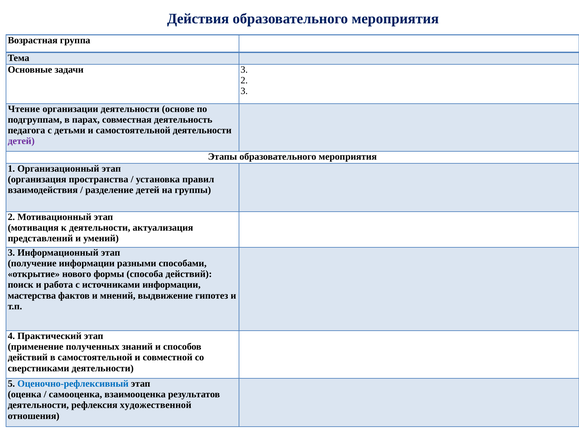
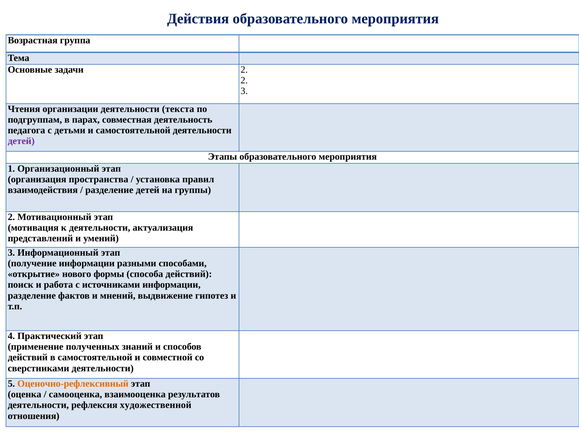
задачи 3: 3 -> 2
Чтение: Чтение -> Чтения
основе: основе -> текста
мастерства at (32, 296): мастерства -> разделение
Оценочно-рефлексивный colour: blue -> orange
